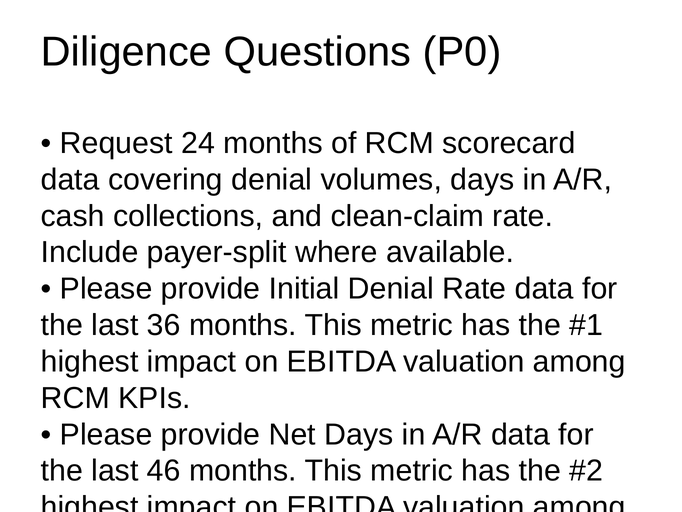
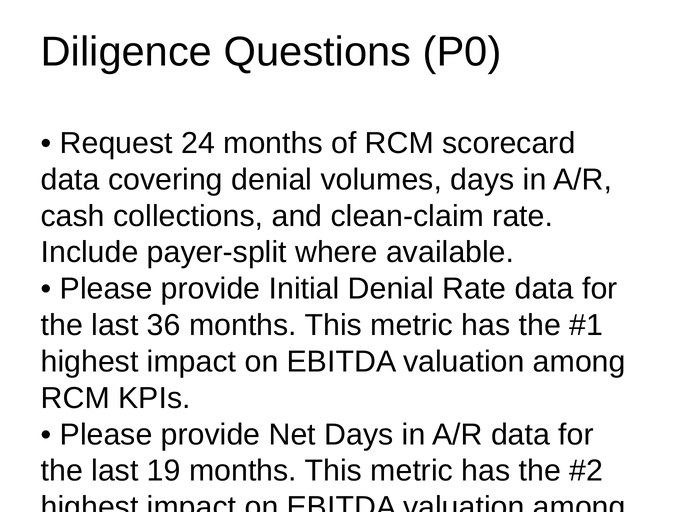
46: 46 -> 19
